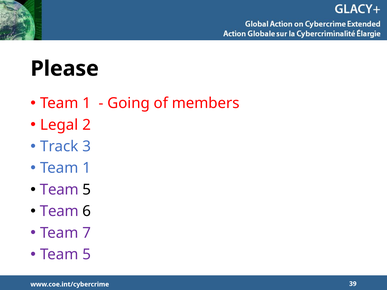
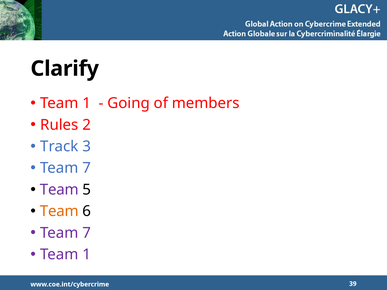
Please: Please -> Clarify
Legal: Legal -> Rules
1 at (87, 168): 1 -> 7
Team at (59, 211) colour: purple -> orange
5 at (87, 255): 5 -> 1
